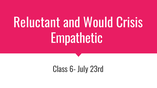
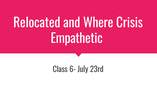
Reluctant: Reluctant -> Relocated
Would: Would -> Where
